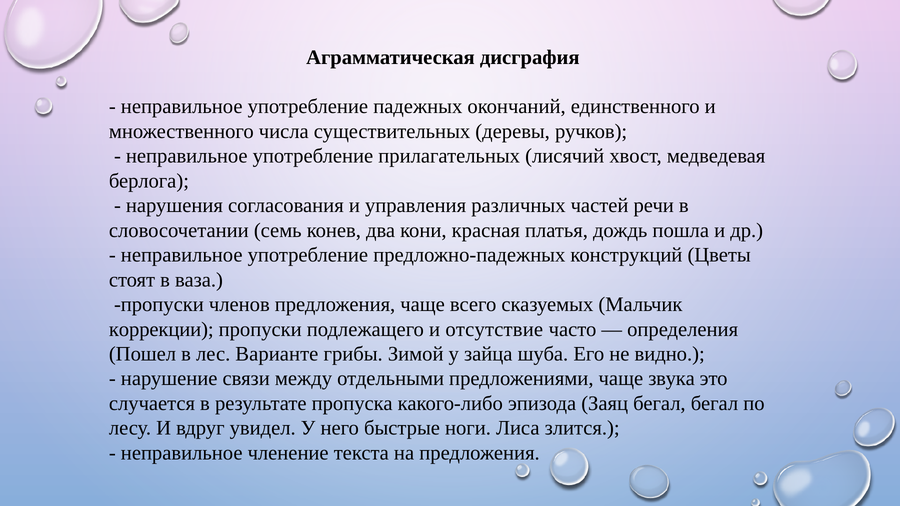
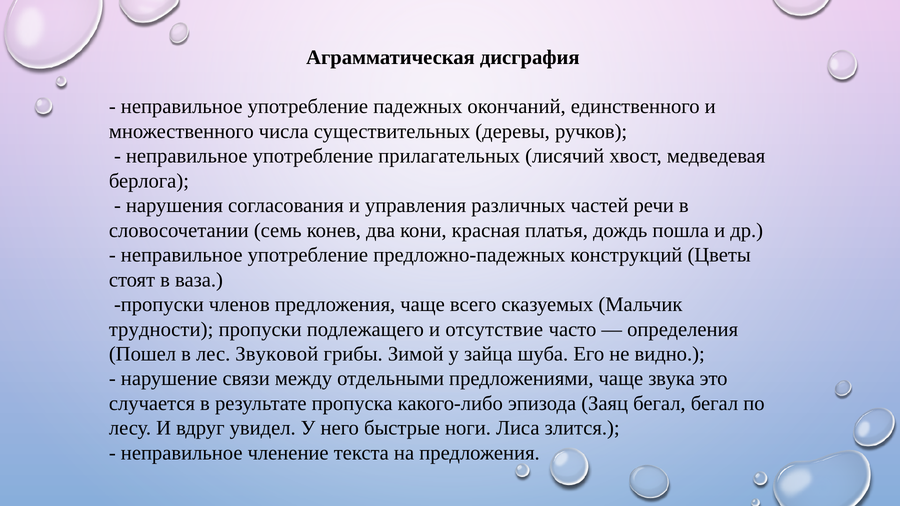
коррекции: коррекции -> трудности
Варианте: Варианте -> Звуковой
